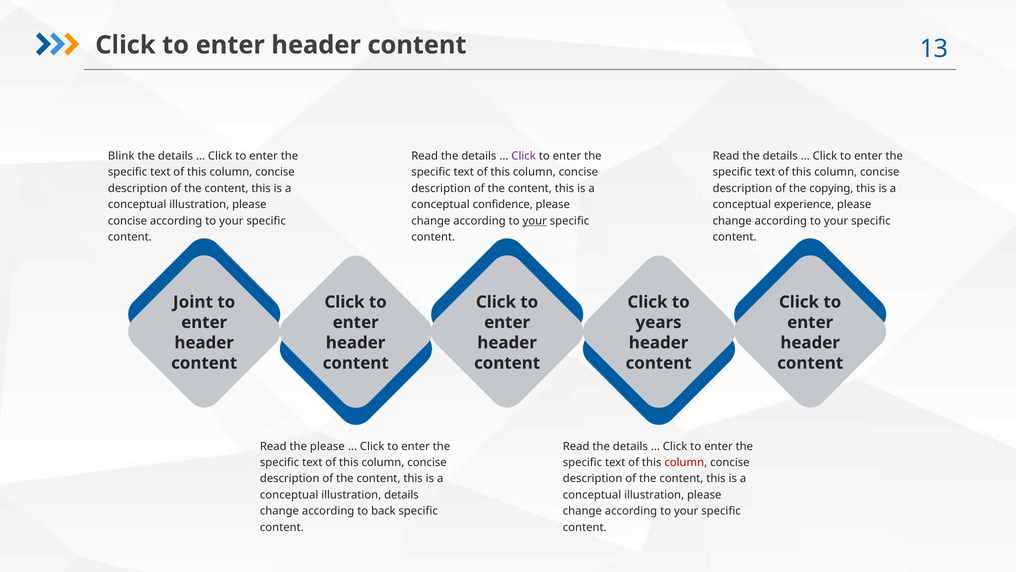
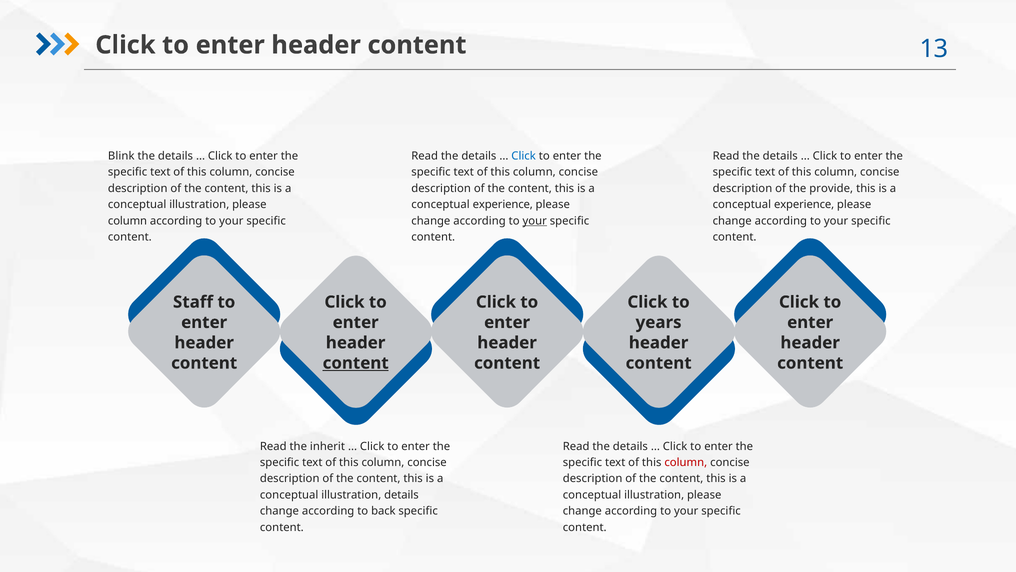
Click at (524, 156) colour: purple -> blue
copying: copying -> provide
confidence at (503, 204): confidence -> experience
concise at (127, 221): concise -> column
Joint: Joint -> Staff
content at (356, 363) underline: none -> present
the please: please -> inherit
